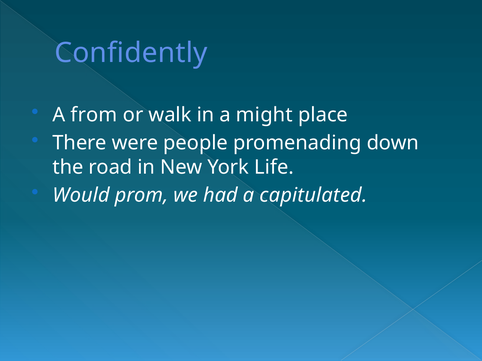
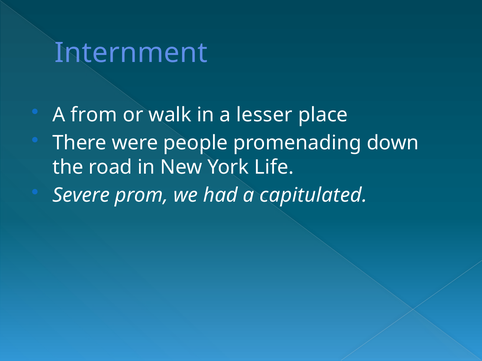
Confidently: Confidently -> Internment
might: might -> lesser
Would: Would -> Severe
